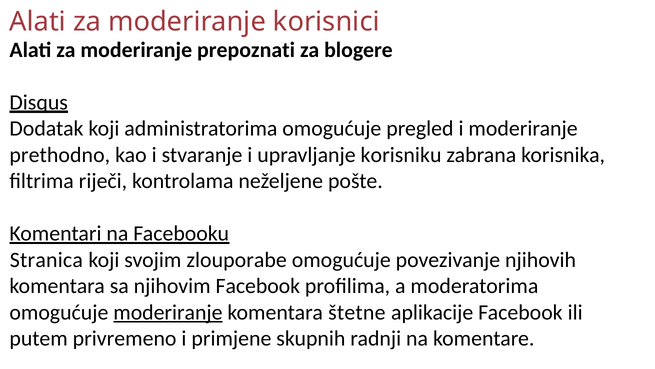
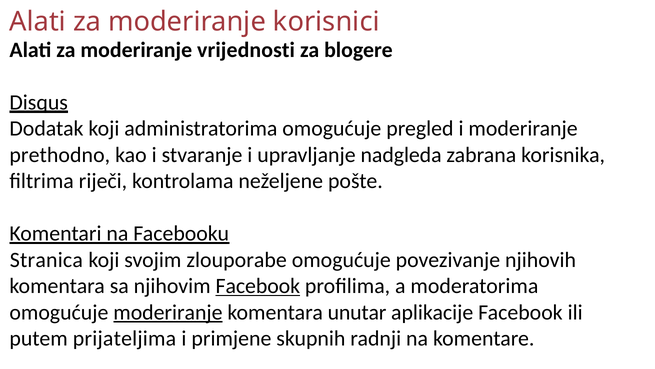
prepoznati: prepoznati -> vrijednosti
korisniku: korisniku -> nadgleda
Facebook at (258, 286) underline: none -> present
štetne: štetne -> unutar
privremeno: privremeno -> prijateljima
